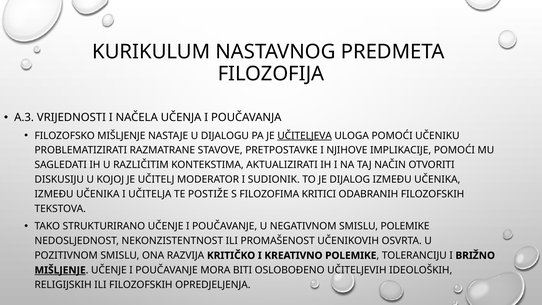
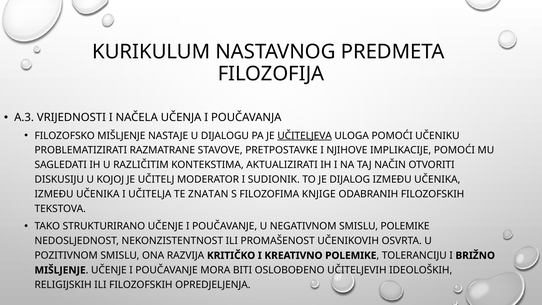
POSTIŽE: POSTIŽE -> ZNATAN
KRITICI: KRITICI -> KNJIGE
MIŠLJENJE at (60, 270) underline: present -> none
